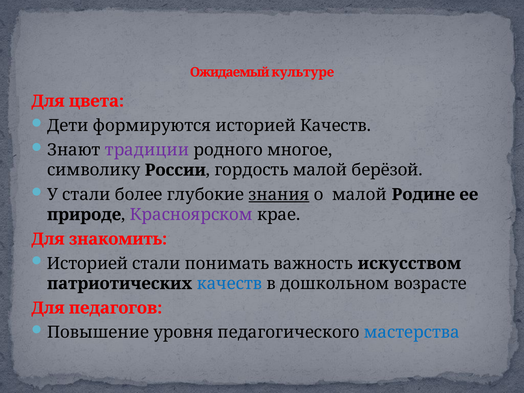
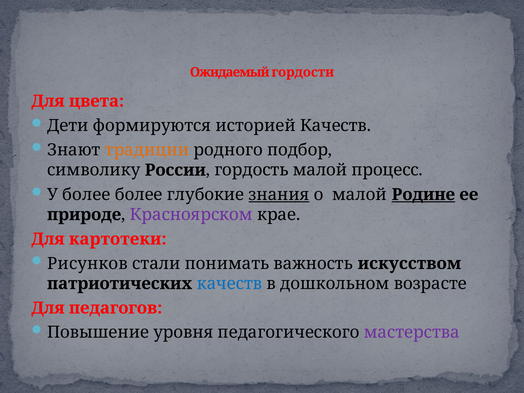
культуре: культуре -> гордости
традиции colour: purple -> orange
многое: многое -> подбор
берёзой: берёзой -> процесс
У стали: стали -> более
Родине underline: none -> present
знакомить: знакомить -> картотеки
Историей at (88, 263): Историей -> Рисунков
мастерства colour: blue -> purple
